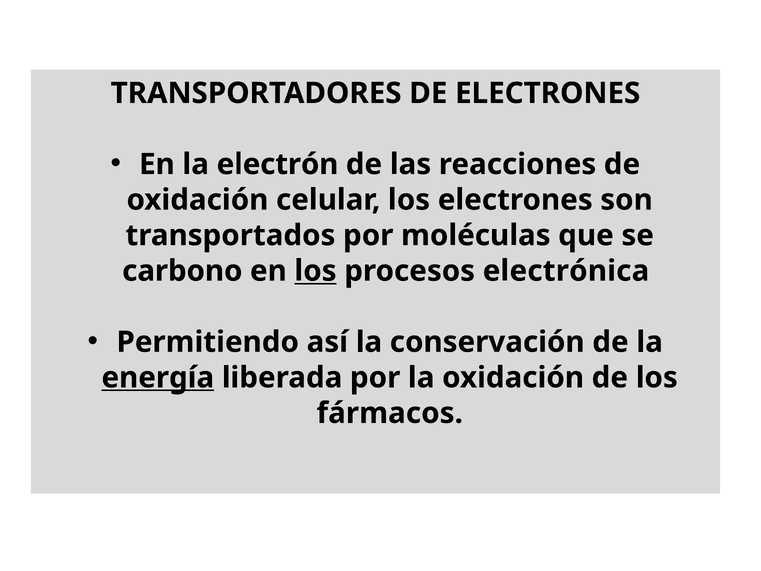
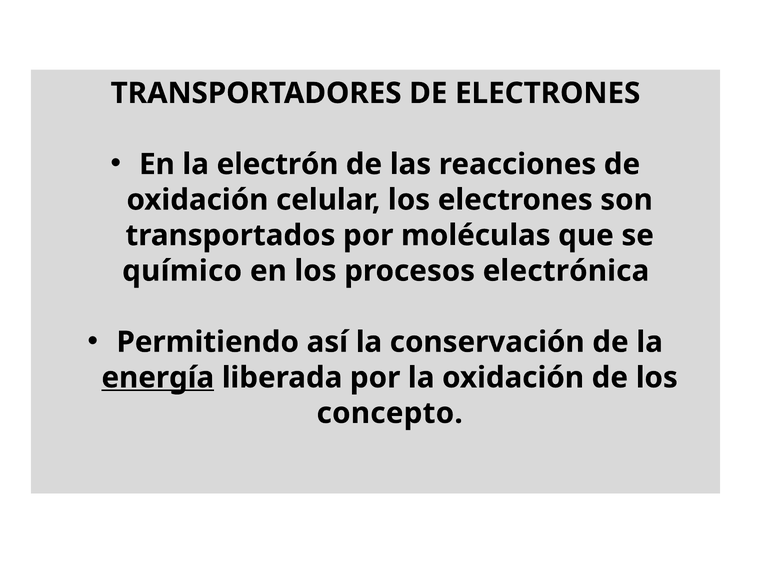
carbono: carbono -> químico
los at (315, 271) underline: present -> none
fármacos: fármacos -> concepto
